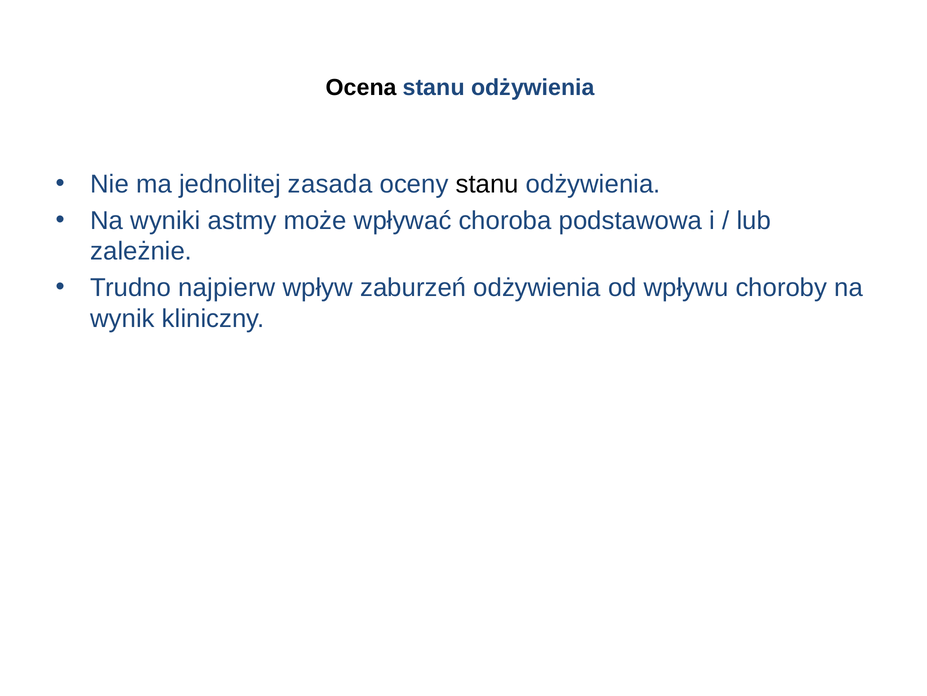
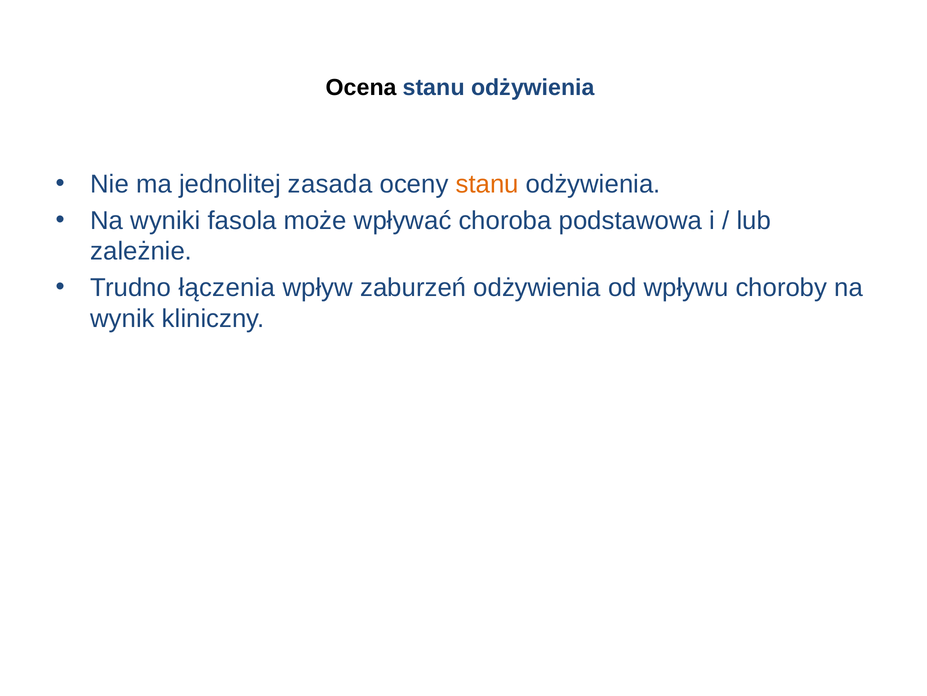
stanu at (487, 184) colour: black -> orange
astmy: astmy -> fasola
najpierw: najpierw -> łączenia
